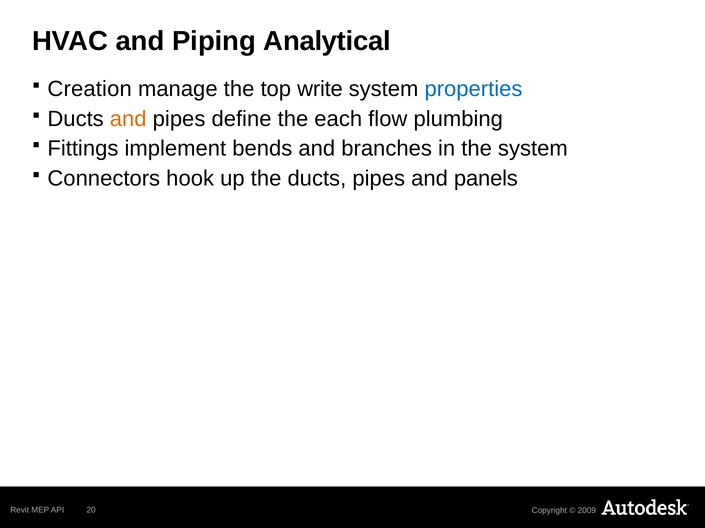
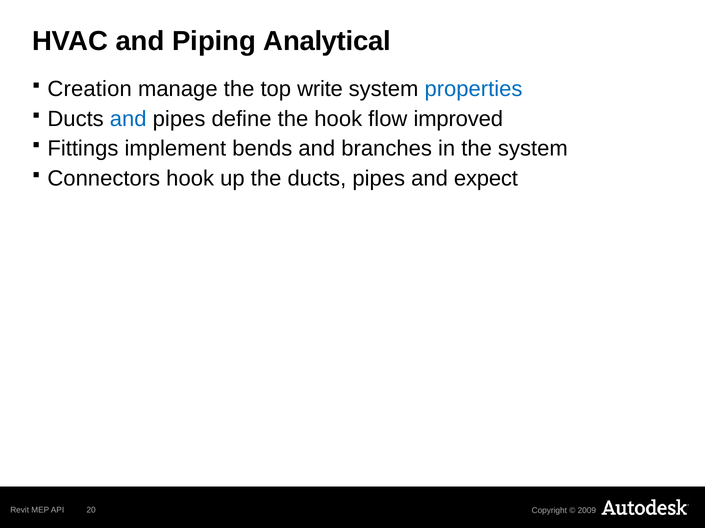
and at (128, 119) colour: orange -> blue
the each: each -> hook
plumbing: plumbing -> improved
panels: panels -> expect
